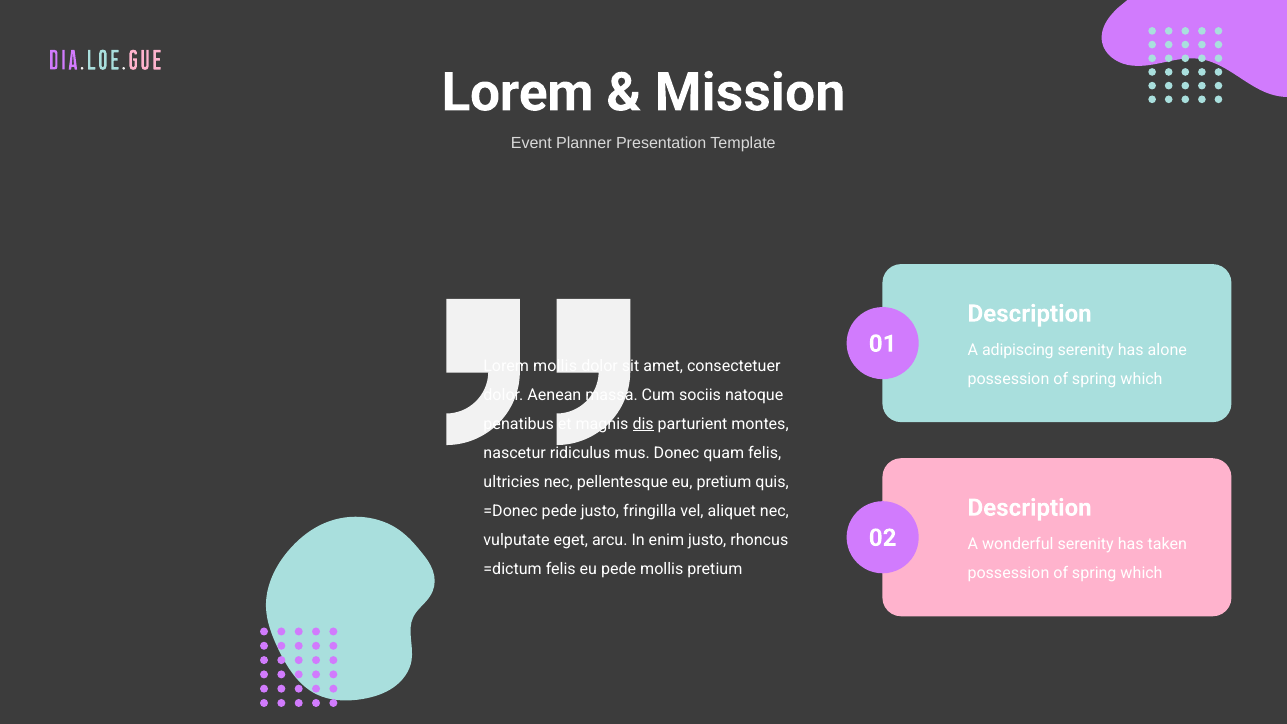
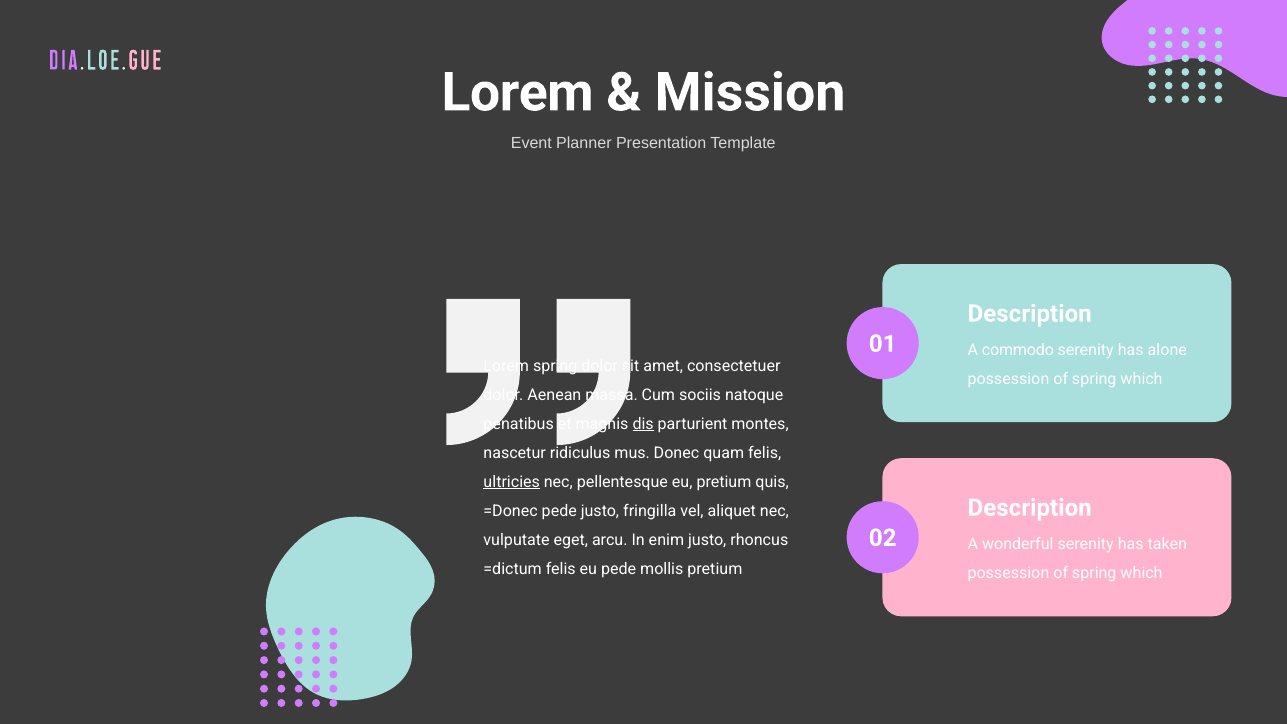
adipiscing: adipiscing -> commodo
Lorem mollis: mollis -> spring
ultricies underline: none -> present
